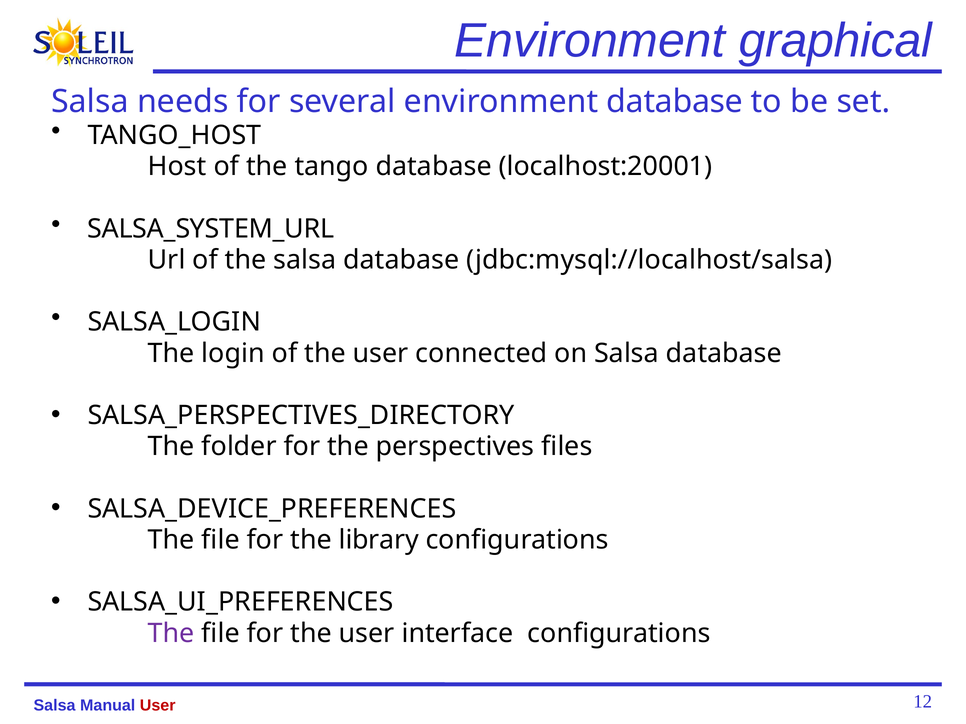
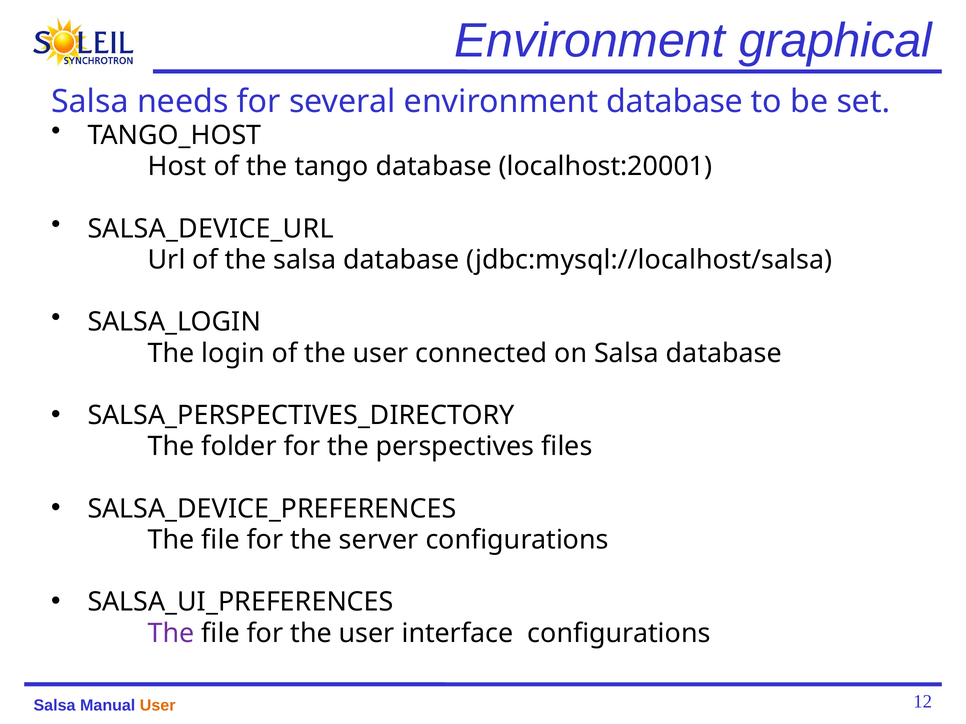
SALSA_SYSTEM_URL: SALSA_SYSTEM_URL -> SALSA_DEVICE_URL
library: library -> server
User at (158, 706) colour: red -> orange
